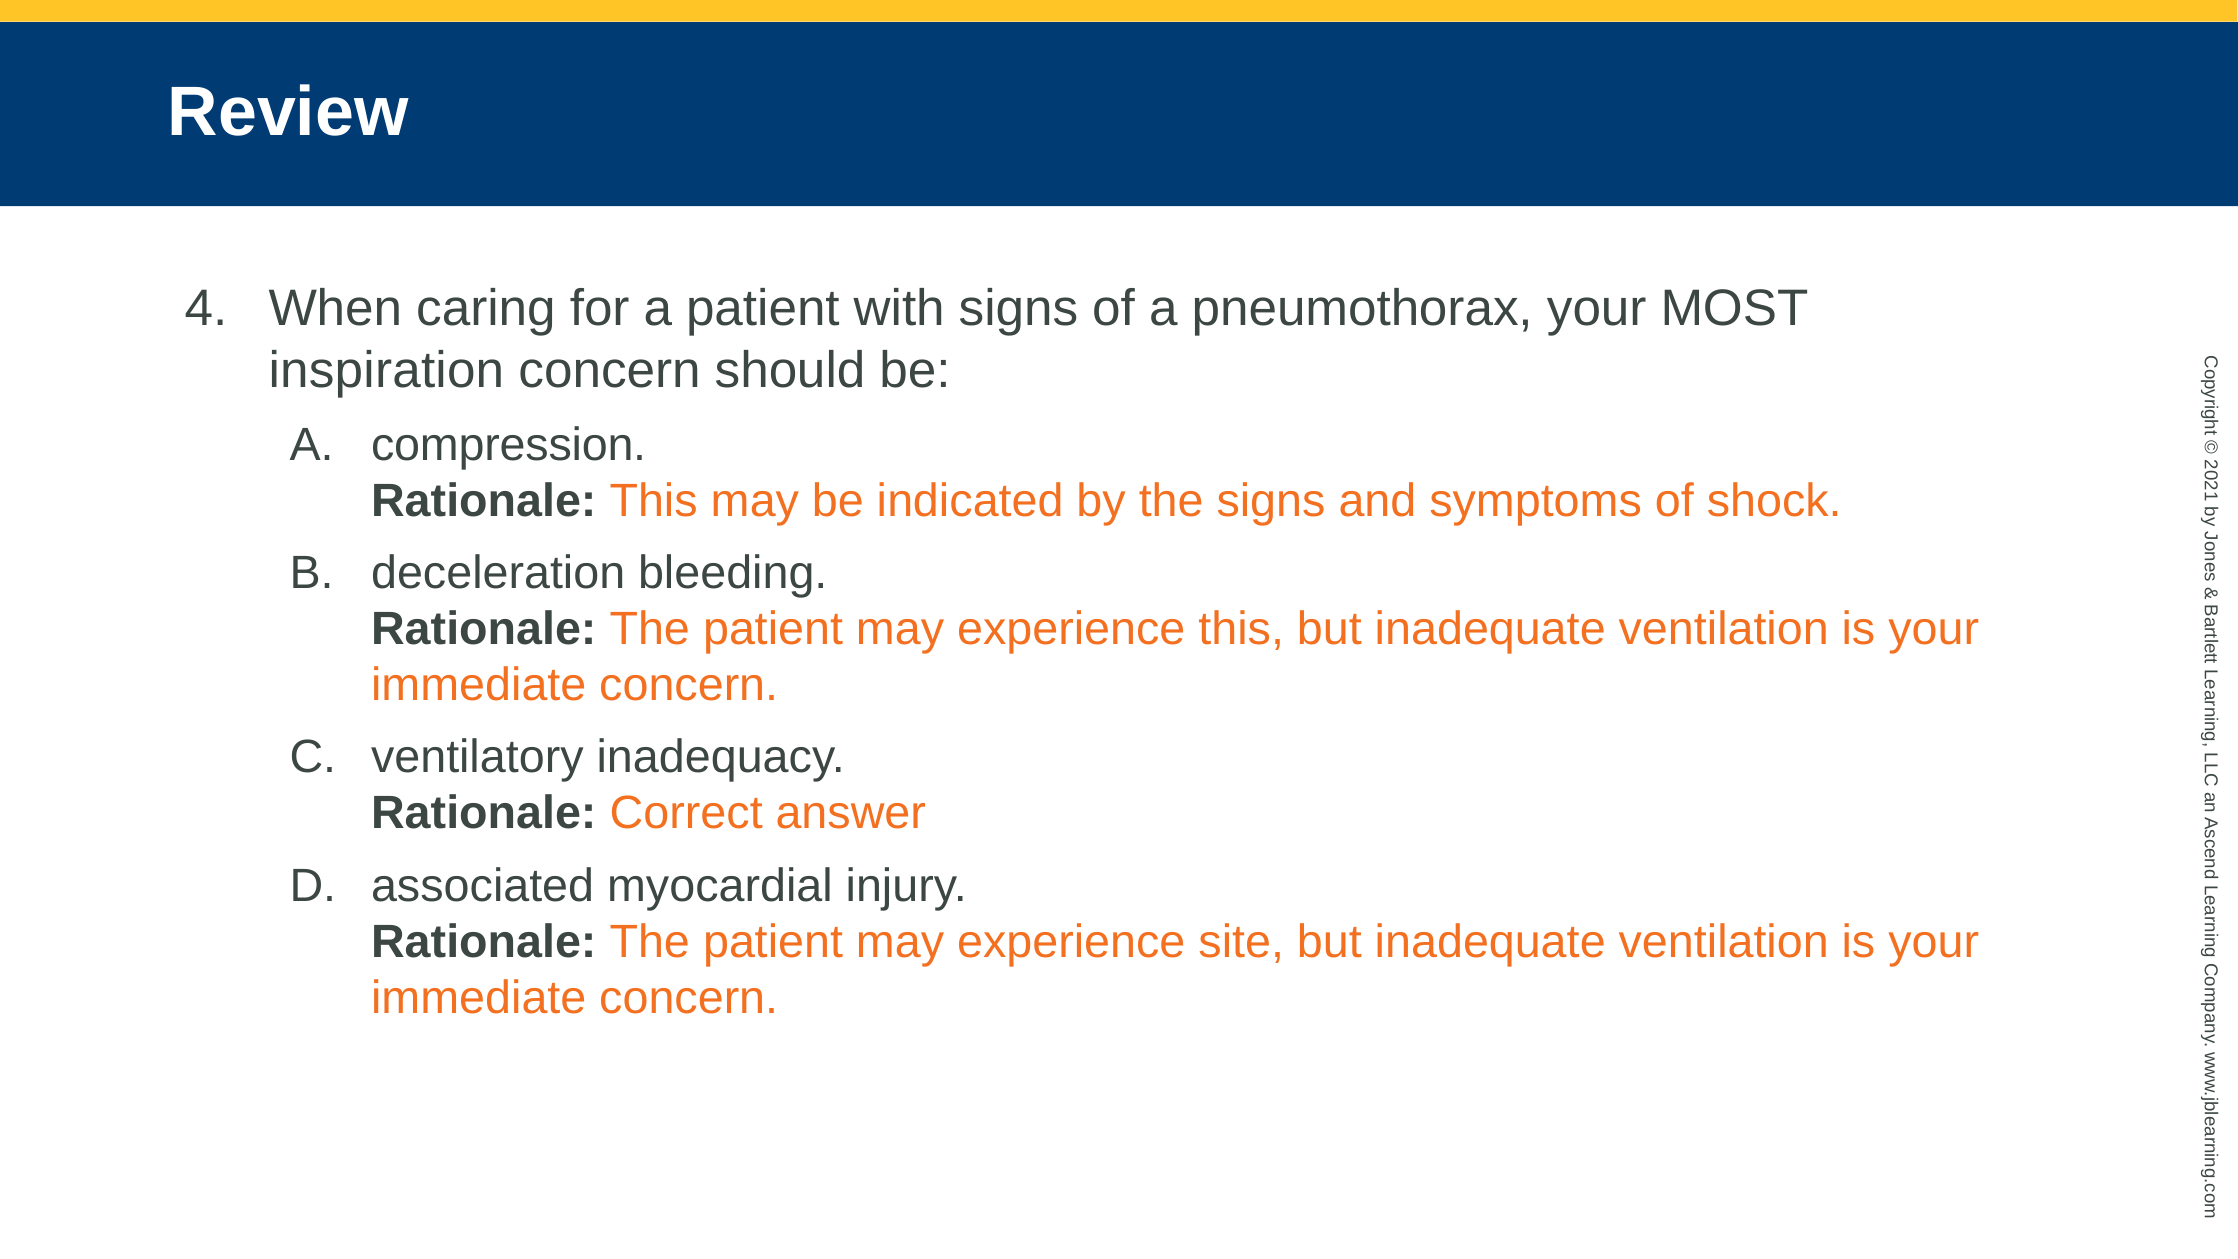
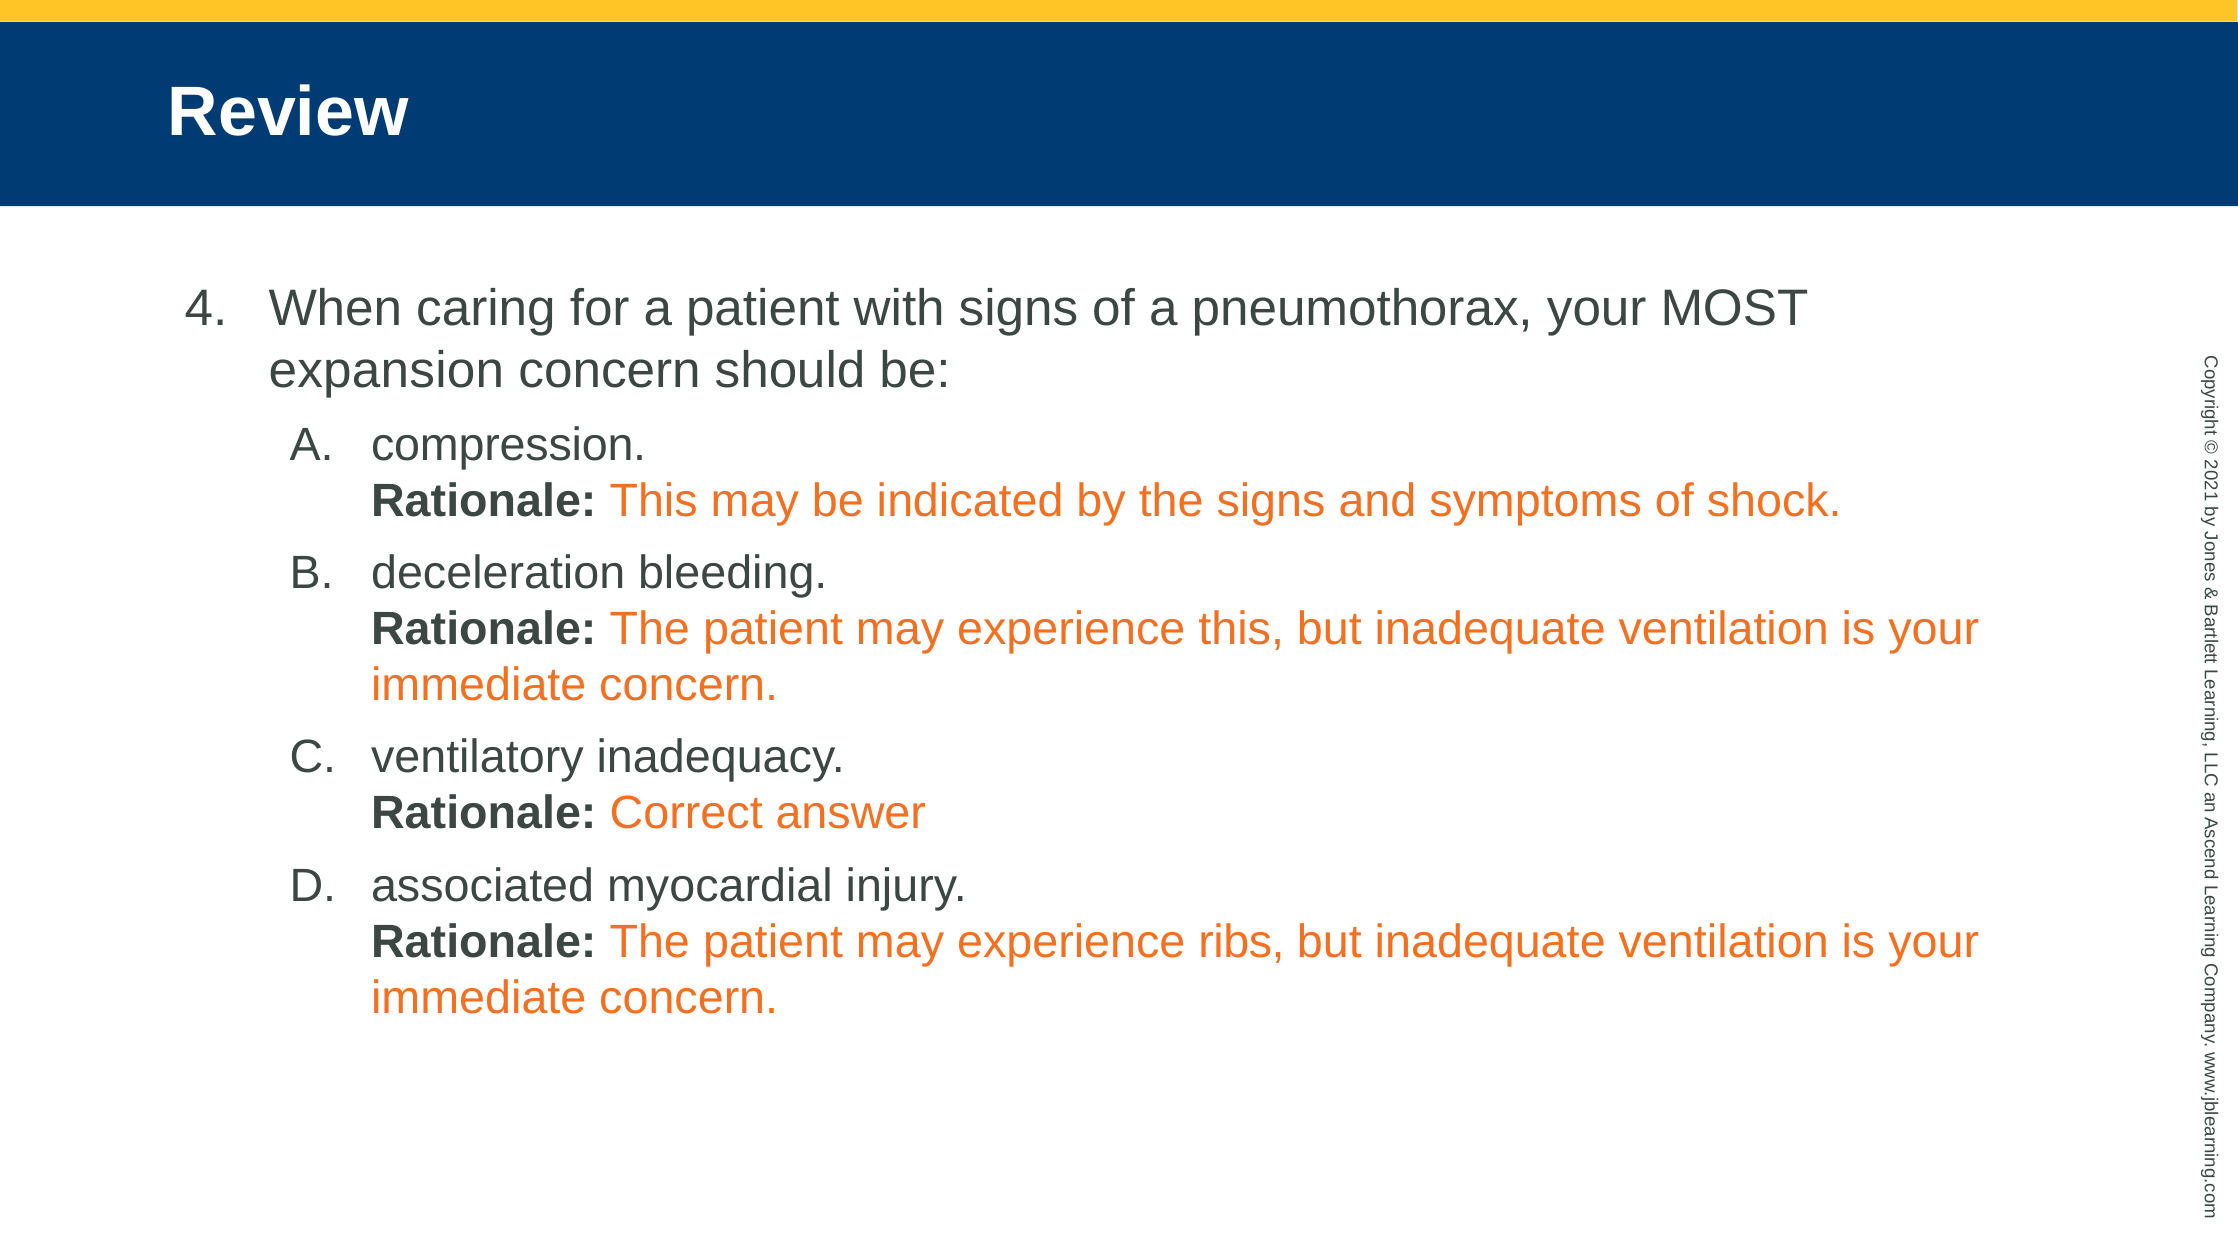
inspiration: inspiration -> expansion
site: site -> ribs
